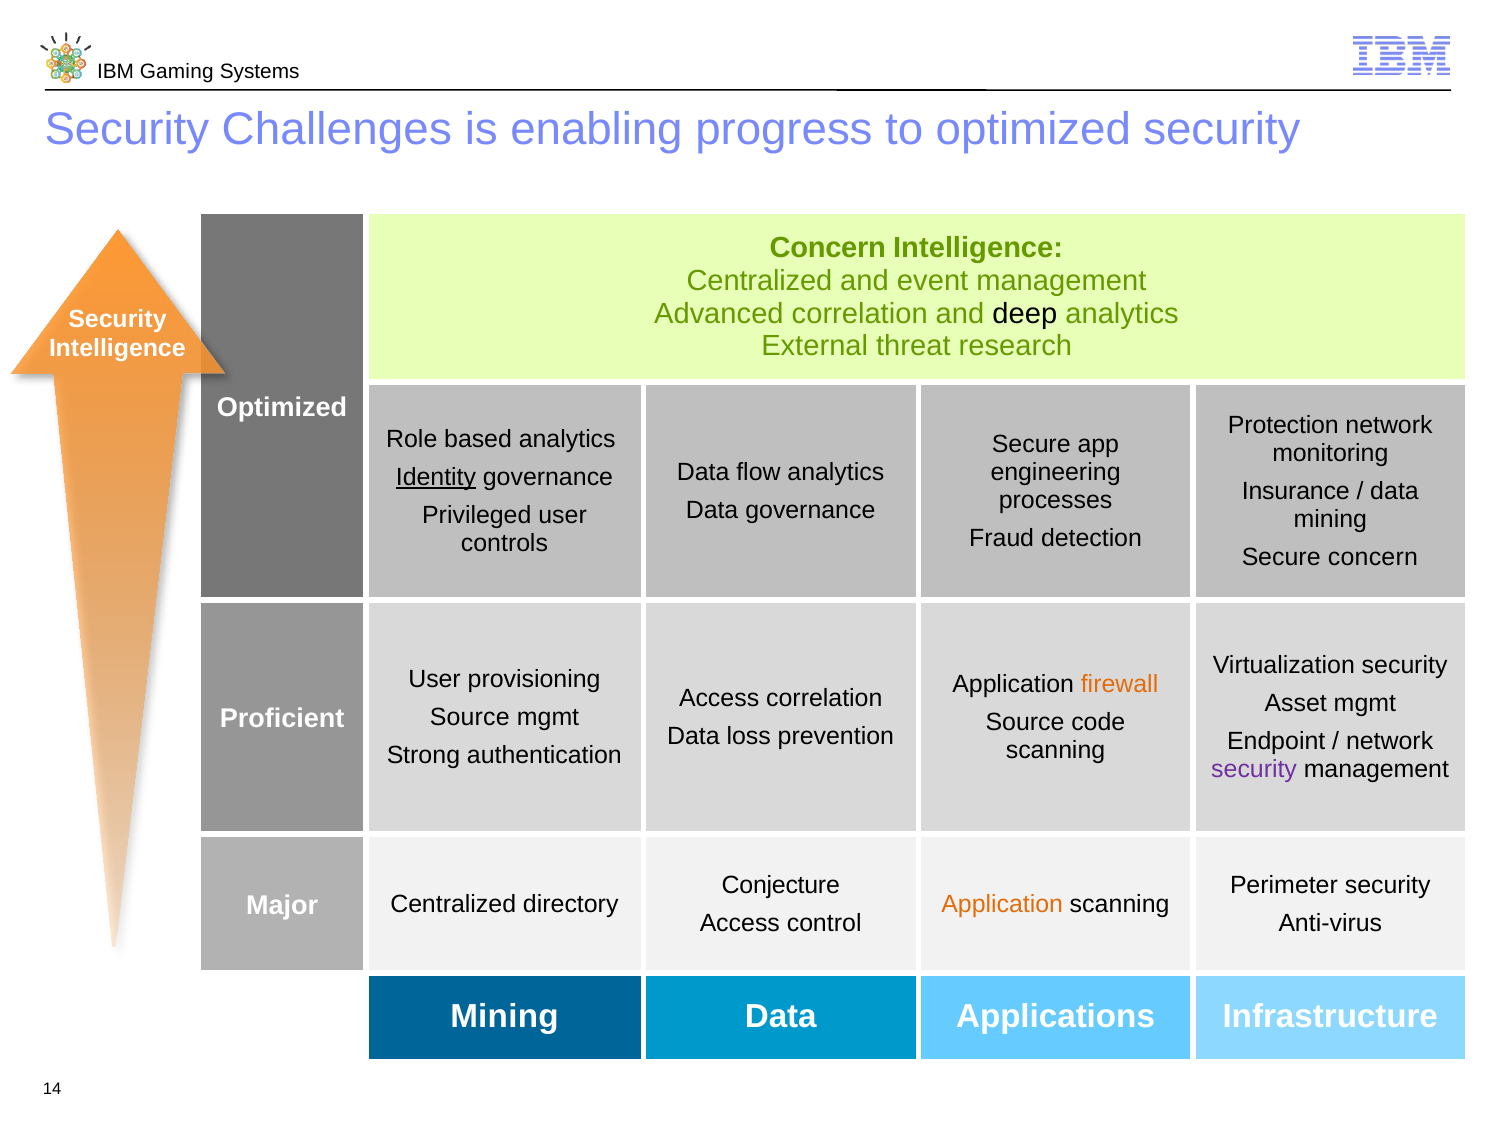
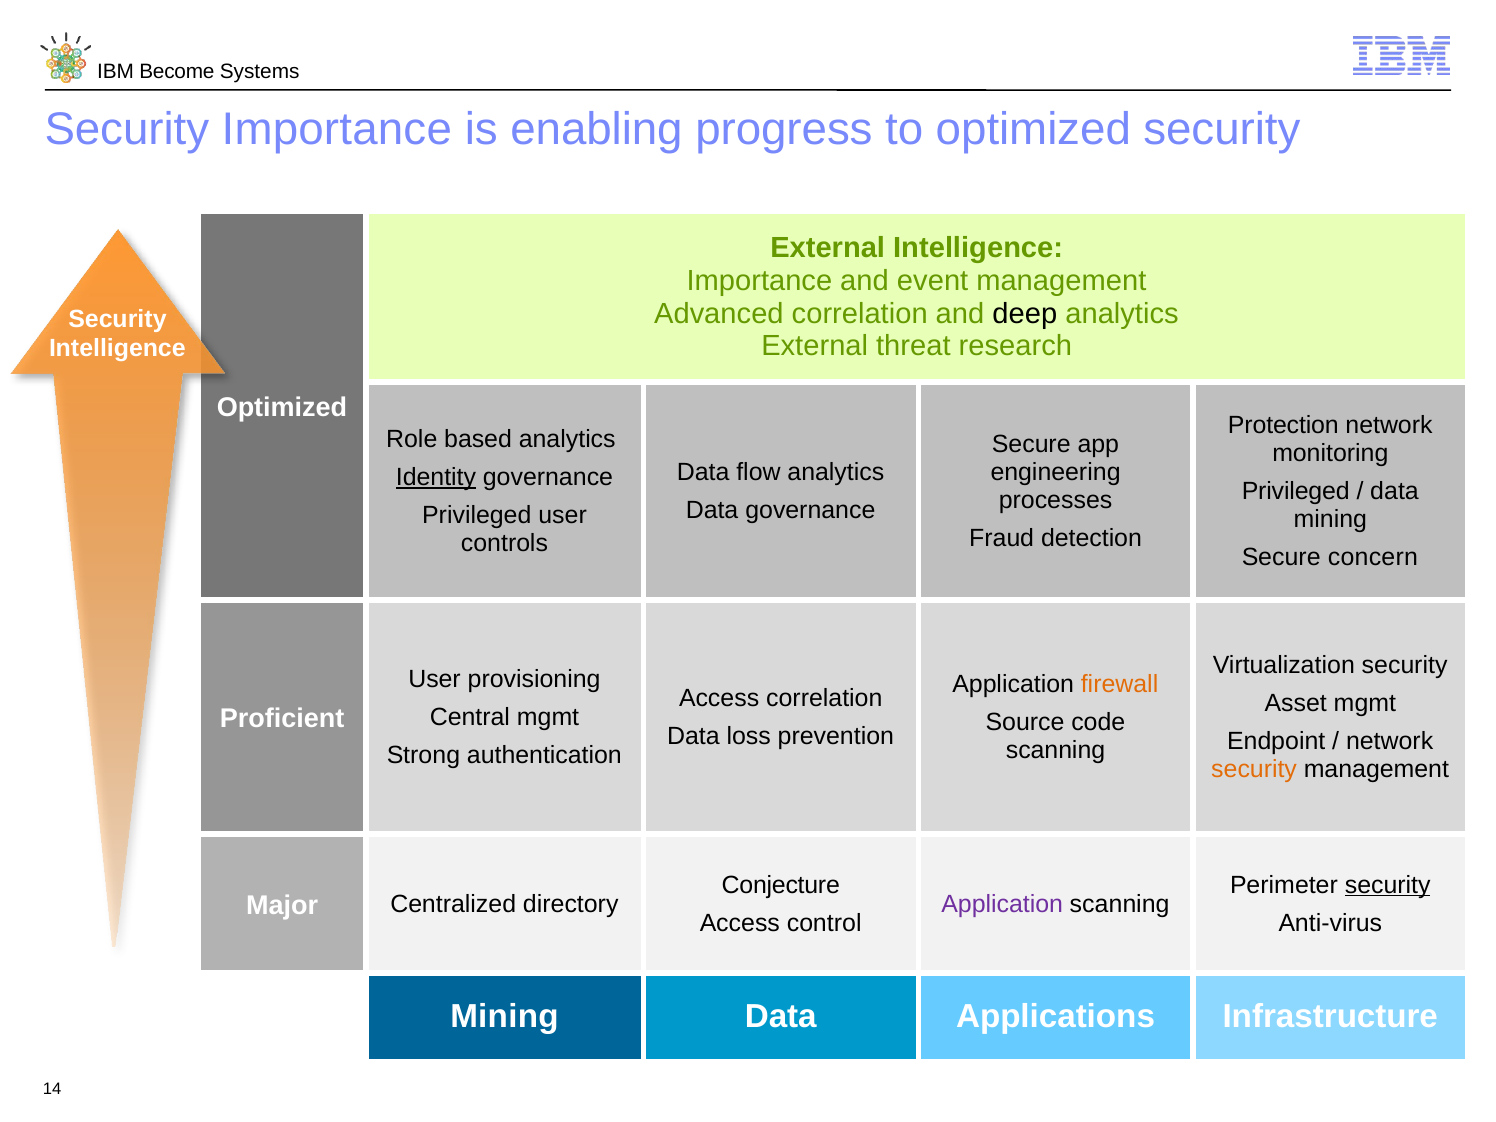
Gaming: Gaming -> Become
Security Challenges: Challenges -> Importance
Concern at (828, 248): Concern -> External
Centralized at (759, 281): Centralized -> Importance
Insurance at (1296, 491): Insurance -> Privileged
Source at (470, 718): Source -> Central
security at (1254, 769) colour: purple -> orange
security at (1388, 885) underline: none -> present
Application at (1002, 904) colour: orange -> purple
